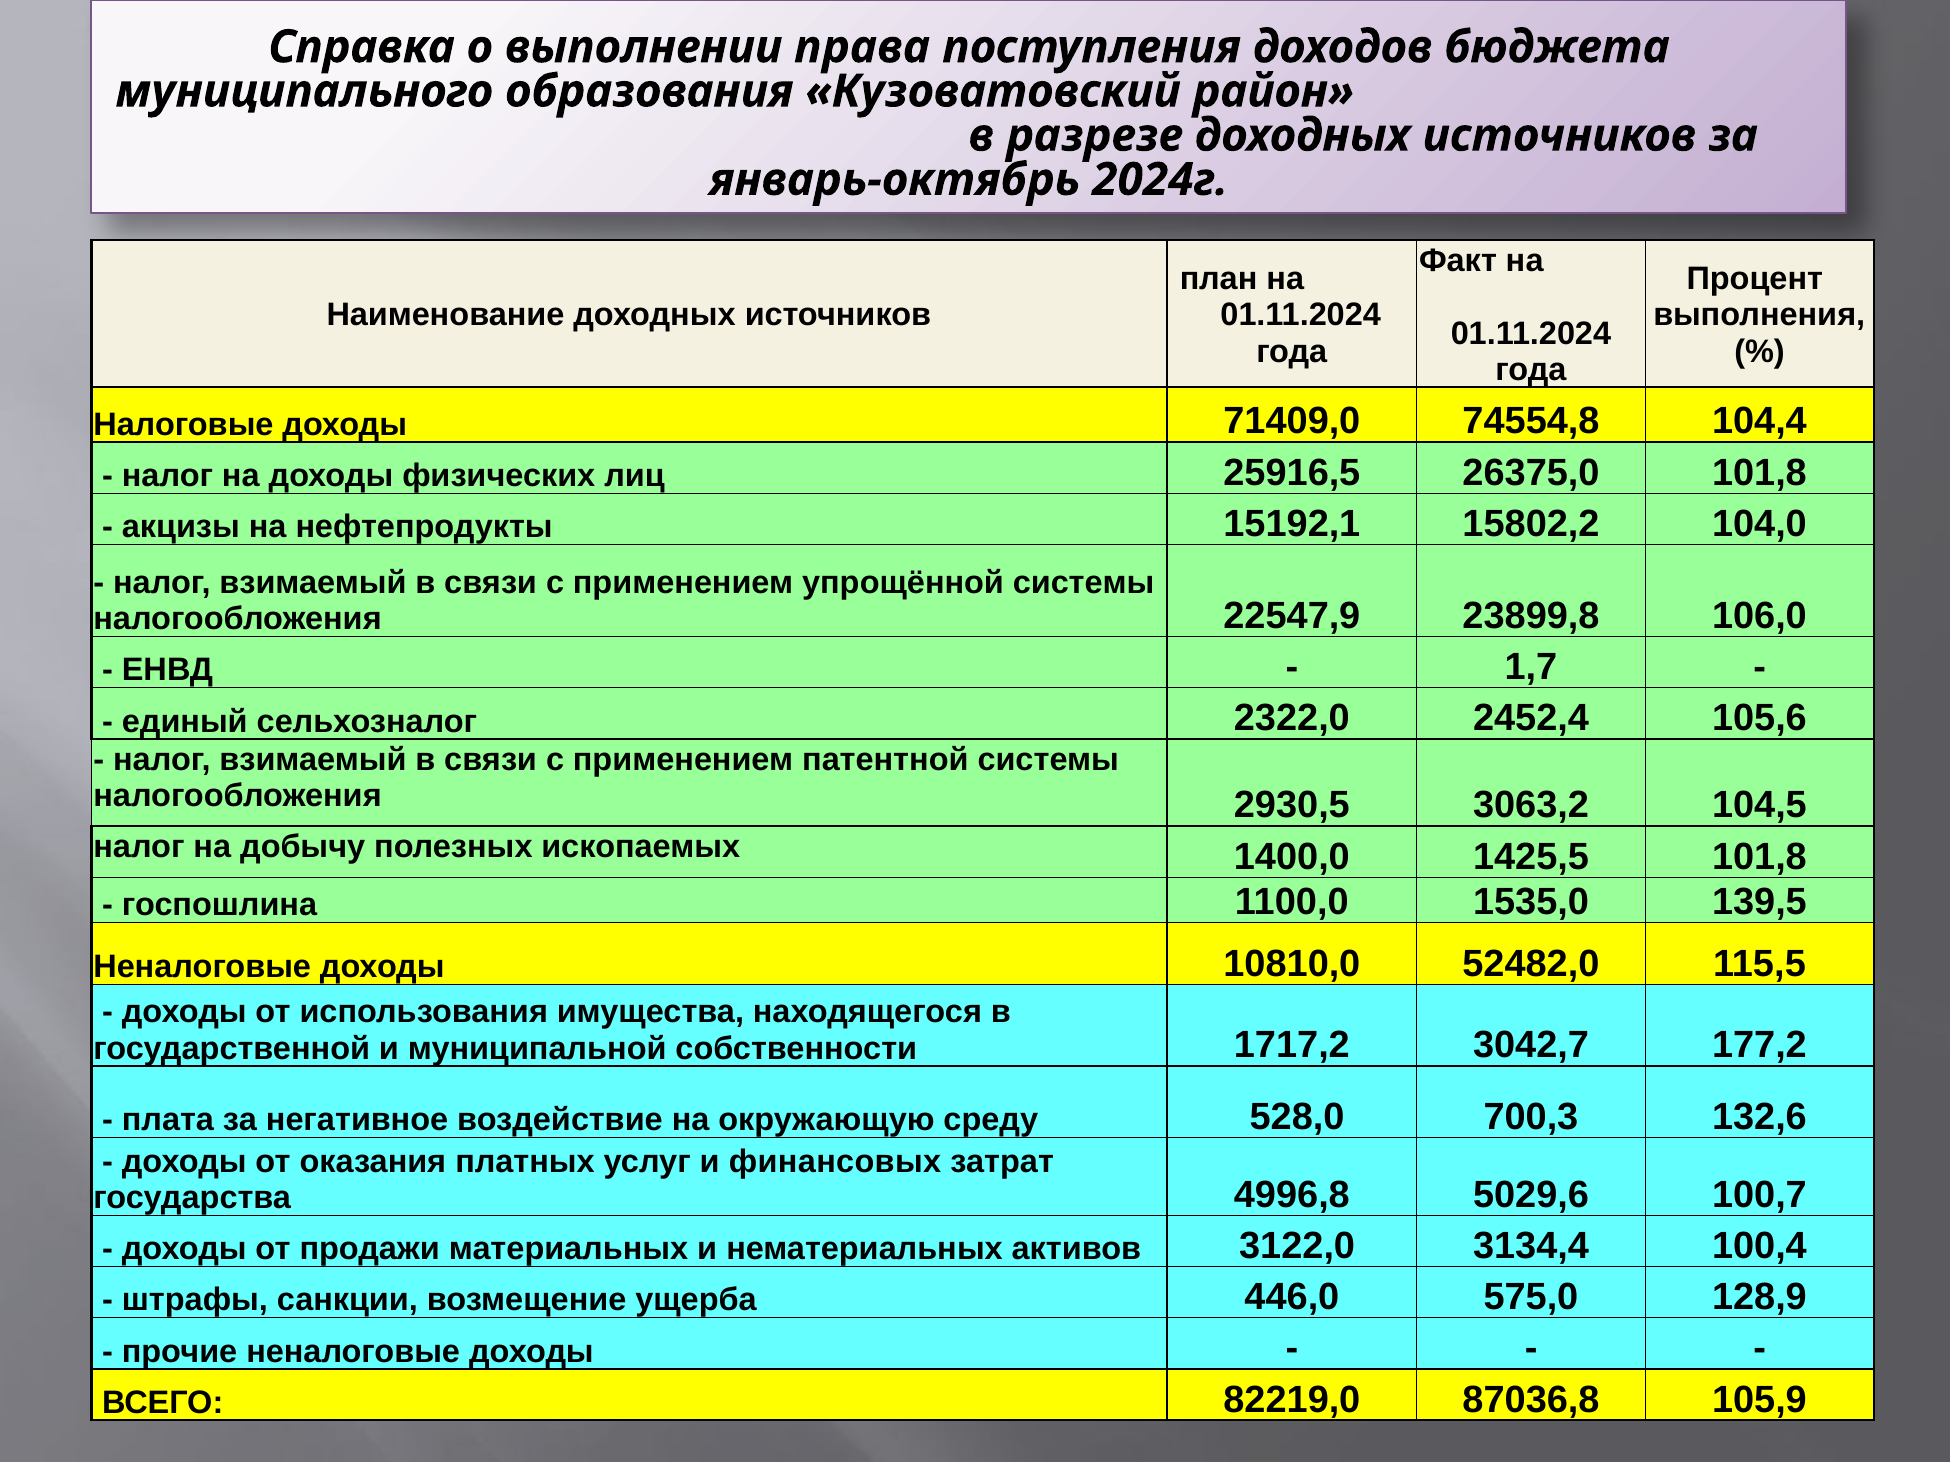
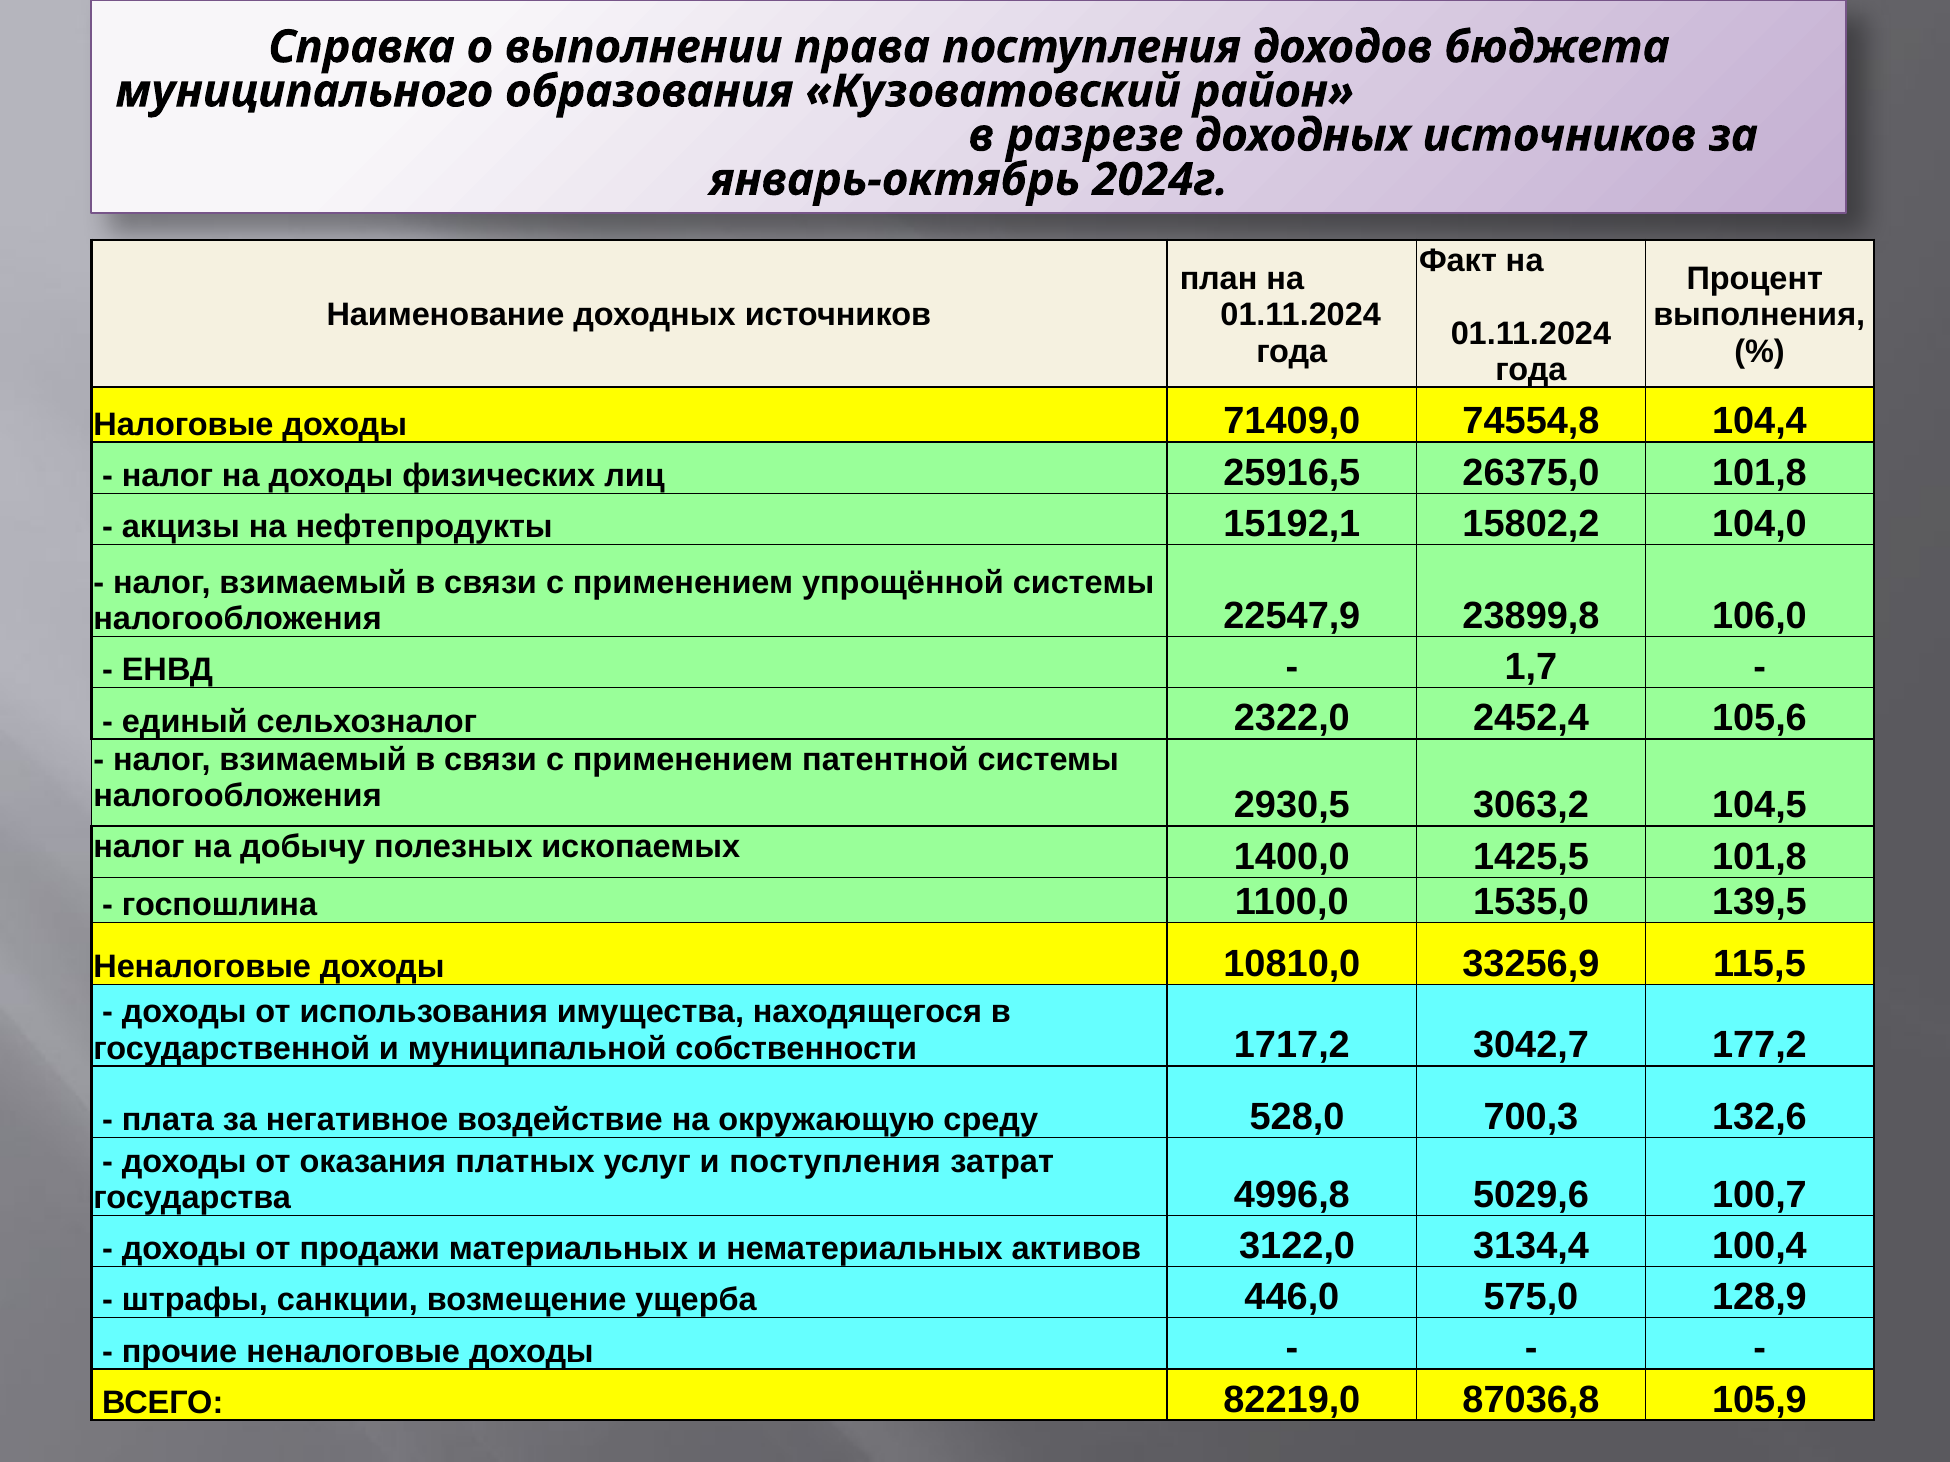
52482,0: 52482,0 -> 33256,9
и финансовых: финансовых -> поступления
